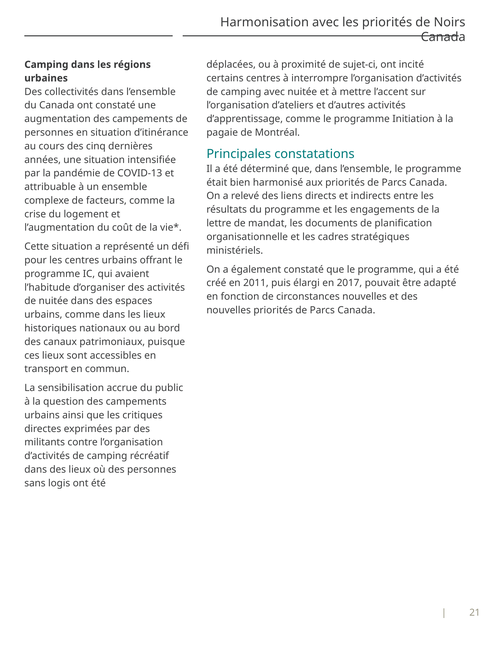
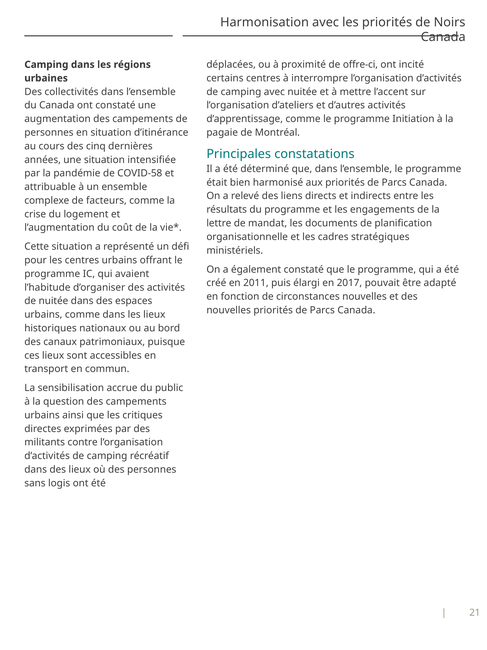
sujet-ci: sujet-ci -> offre-ci
COVID-13: COVID-13 -> COVID-58
